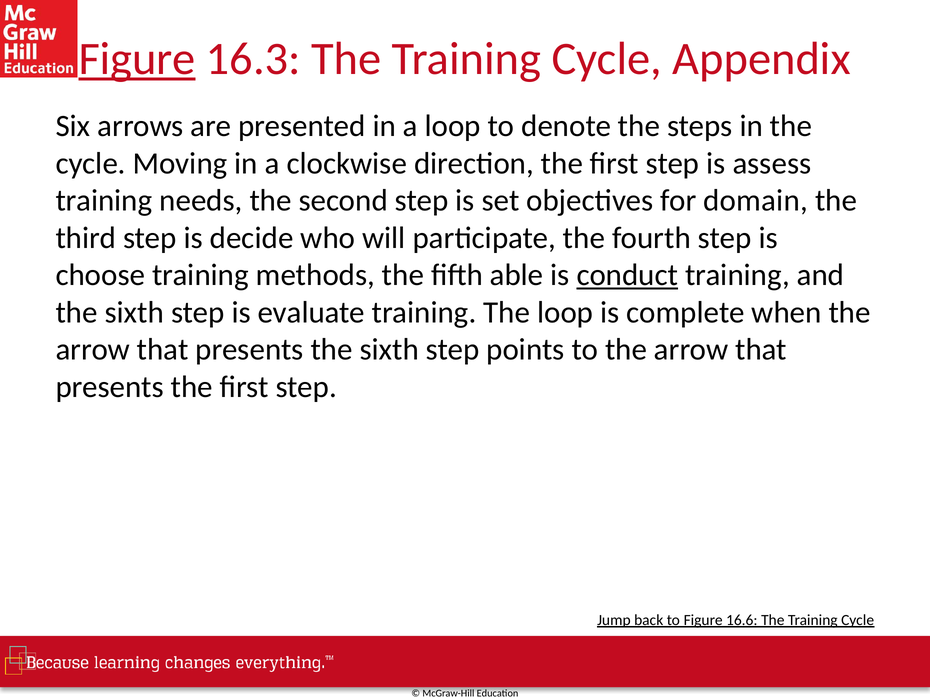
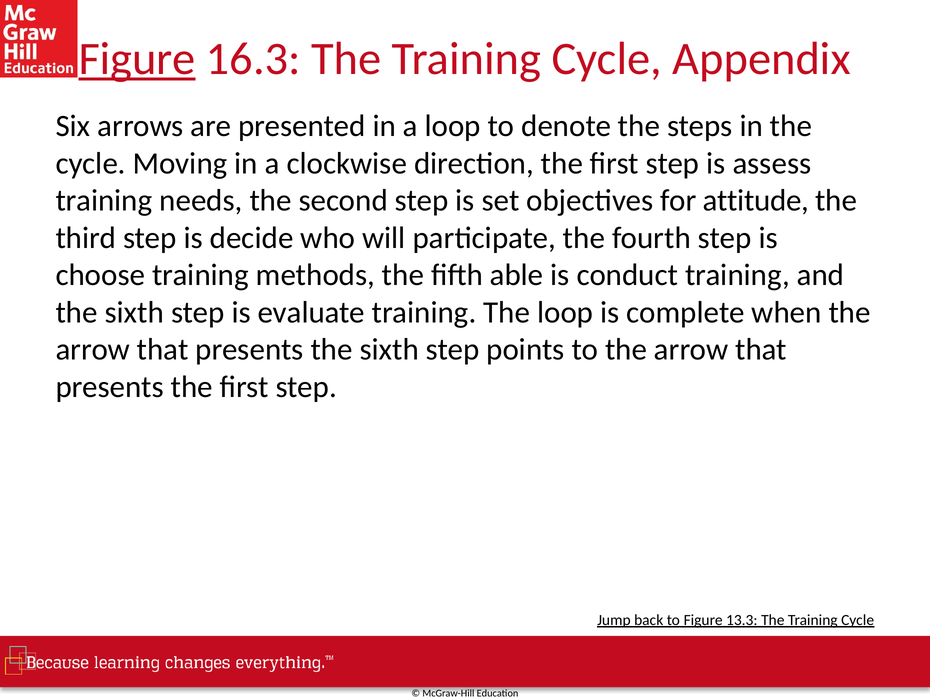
domain: domain -> attitude
conduct underline: present -> none
16.6: 16.6 -> 13.3
